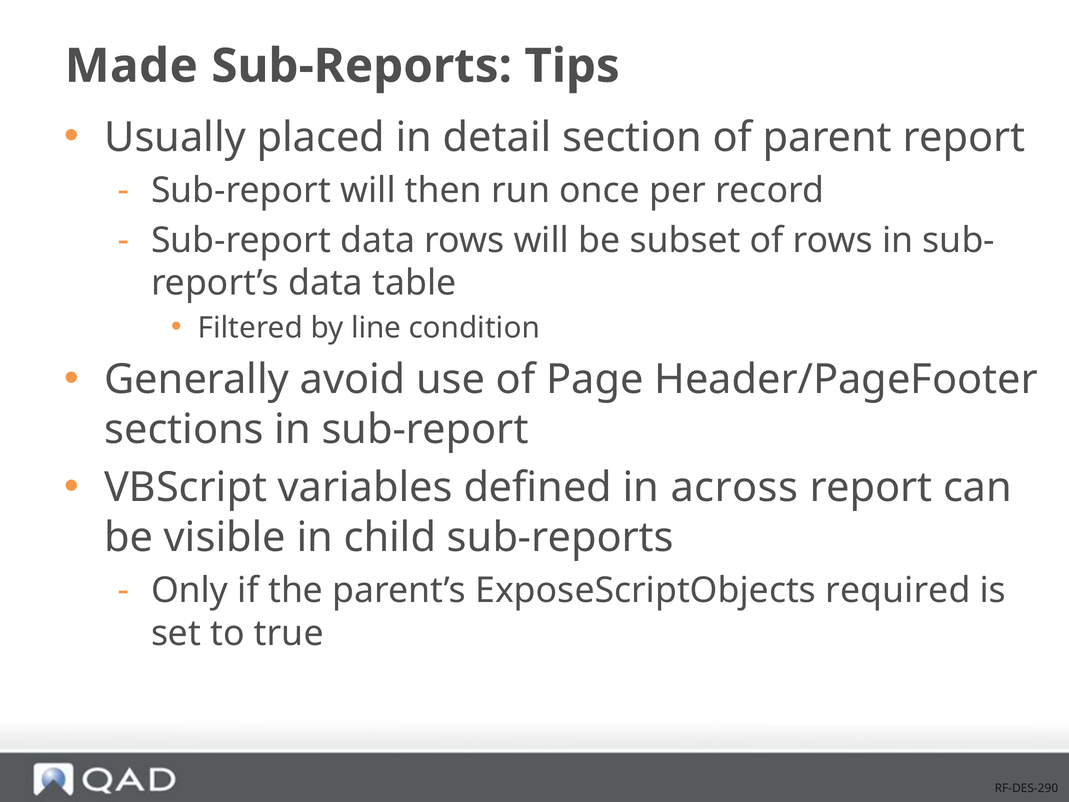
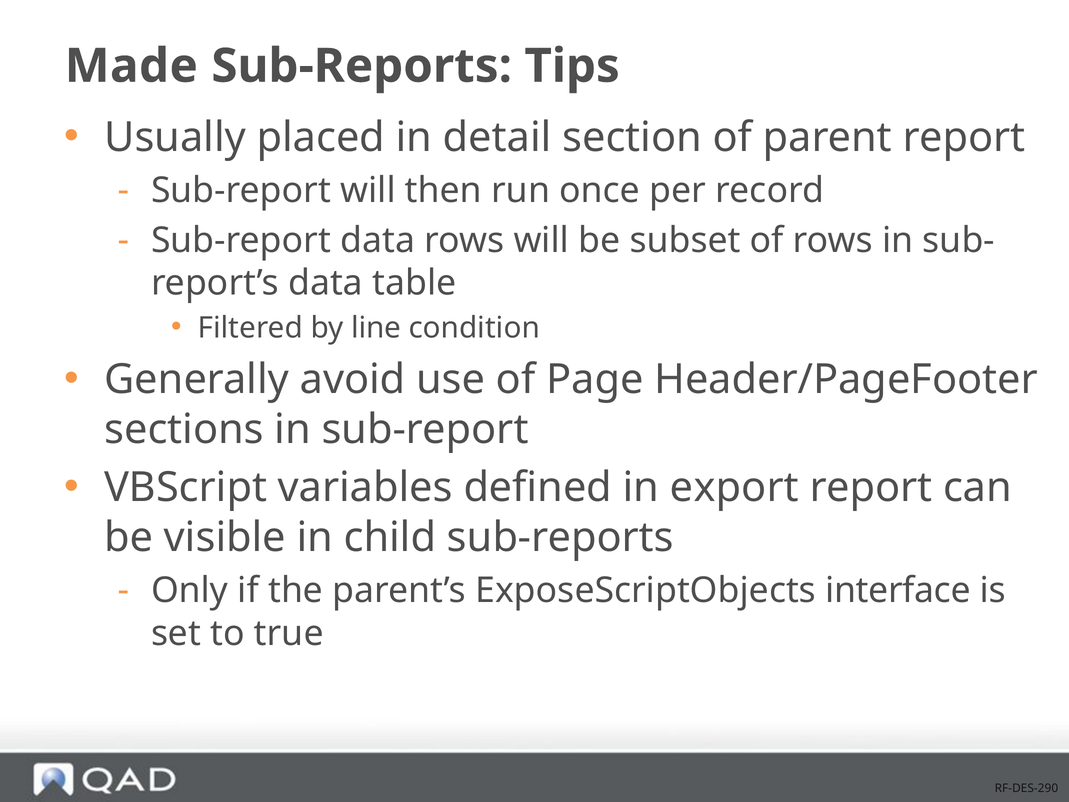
across: across -> export
required: required -> interface
